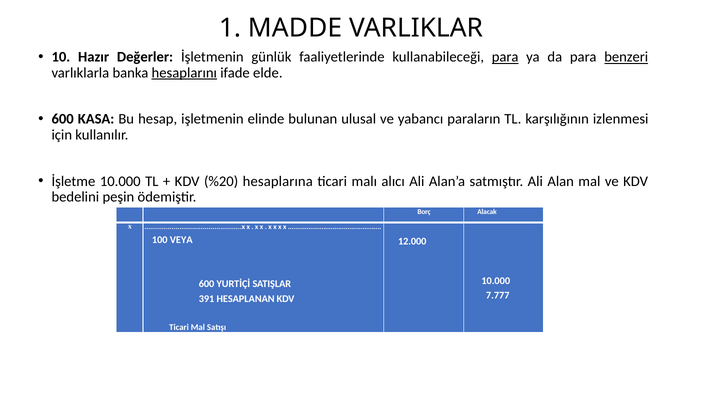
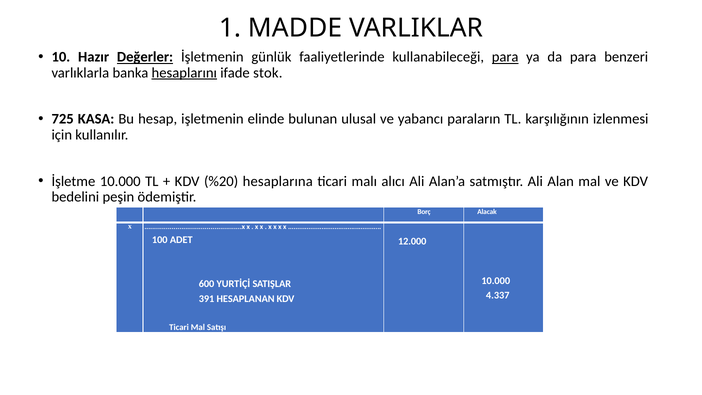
Değerler underline: none -> present
benzeri underline: present -> none
elde: elde -> stok
600 at (63, 119): 600 -> 725
VEYA: VEYA -> ADET
7.777: 7.777 -> 4.337
